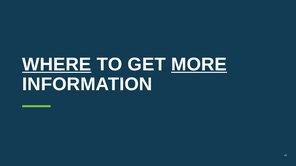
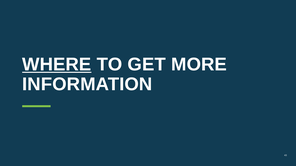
MORE underline: present -> none
